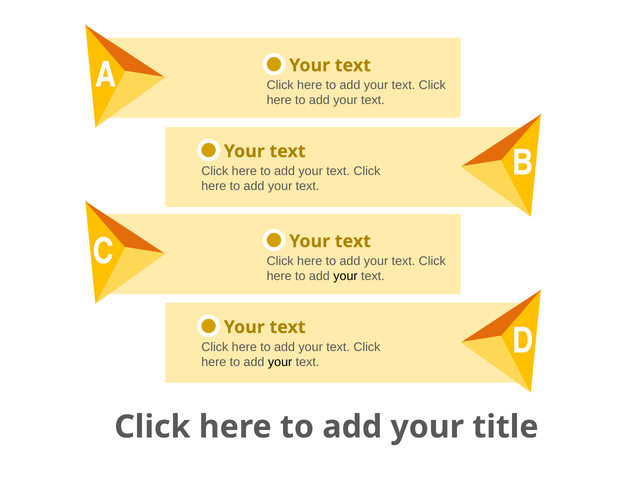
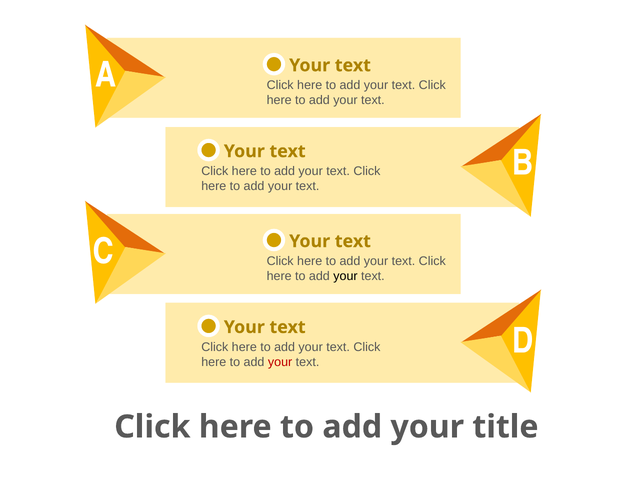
your at (280, 362) colour: black -> red
